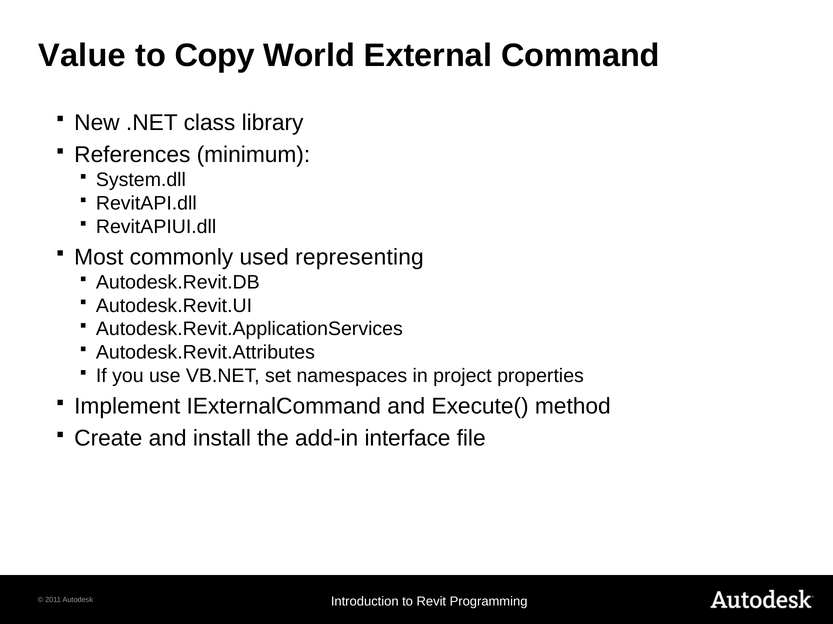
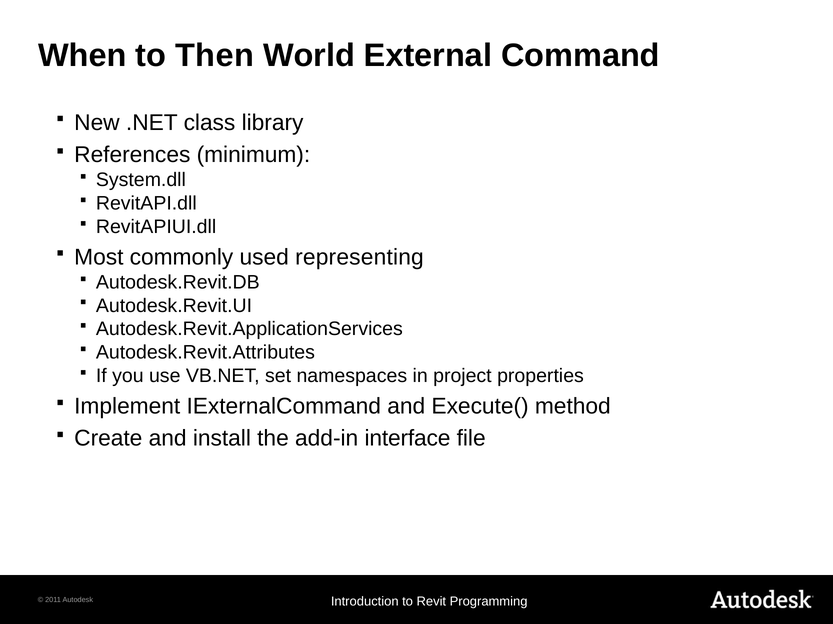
Value: Value -> When
Copy: Copy -> Then
